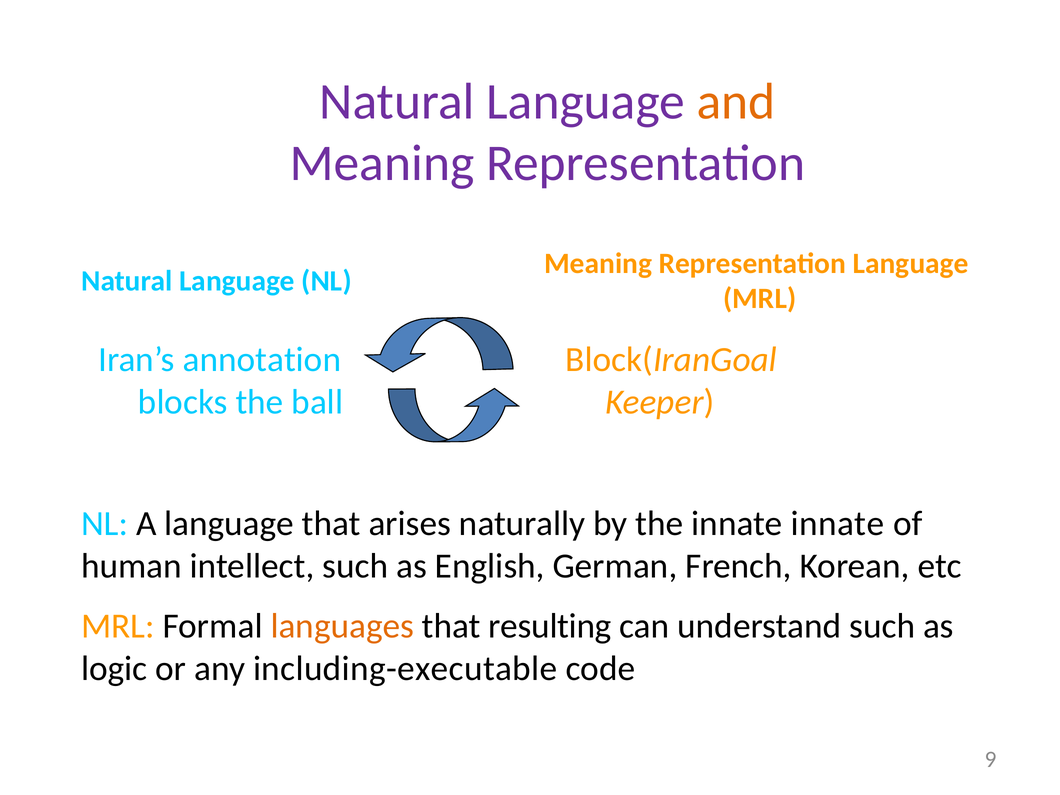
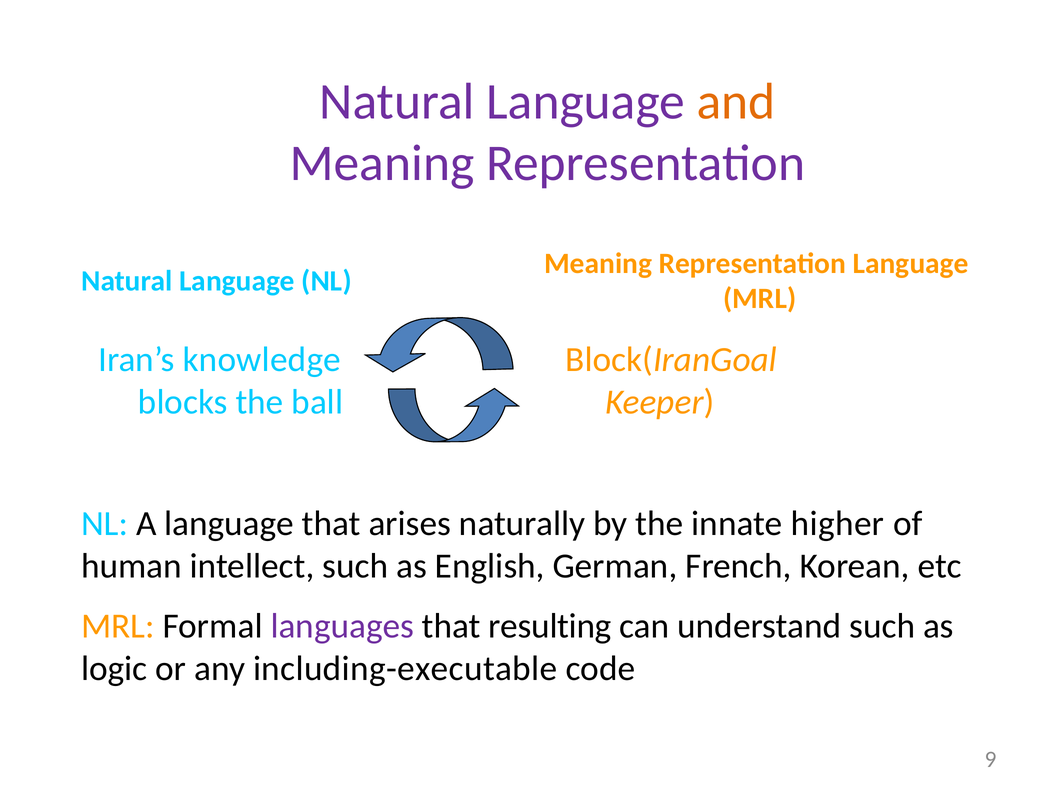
annotation: annotation -> knowledge
innate innate: innate -> higher
languages colour: orange -> purple
